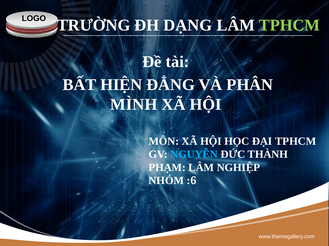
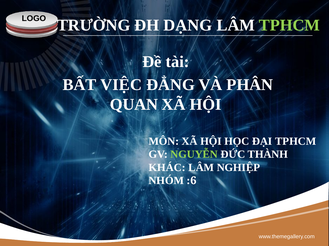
HIỆN: HIỆN -> VIỆC
MÌNH: MÌNH -> QUAN
NGUYỄN colour: light blue -> light green
PHẠM: PHẠM -> KHÁC
